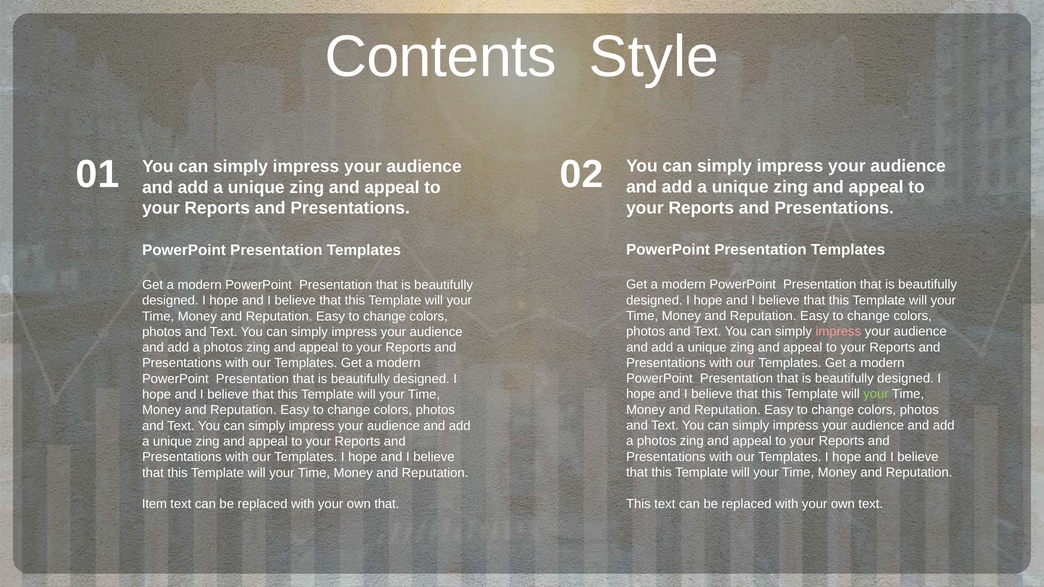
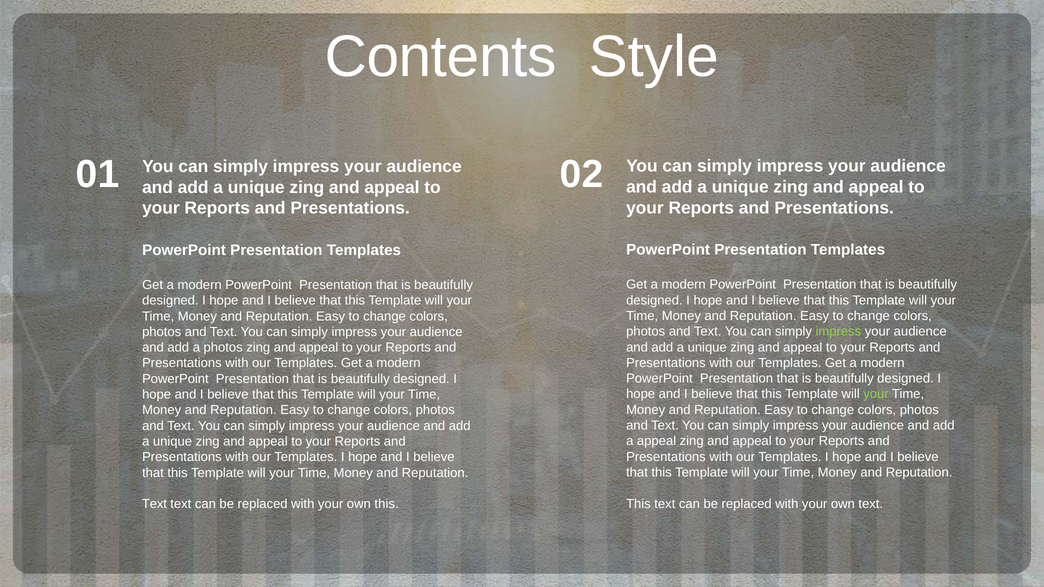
impress at (838, 332) colour: pink -> light green
photos at (657, 441): photos -> appeal
Item at (154, 504): Item -> Text
own that: that -> this
